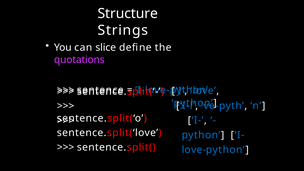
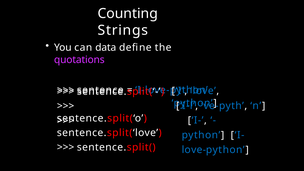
Structure: Structure -> Counting
slice: slice -> data
